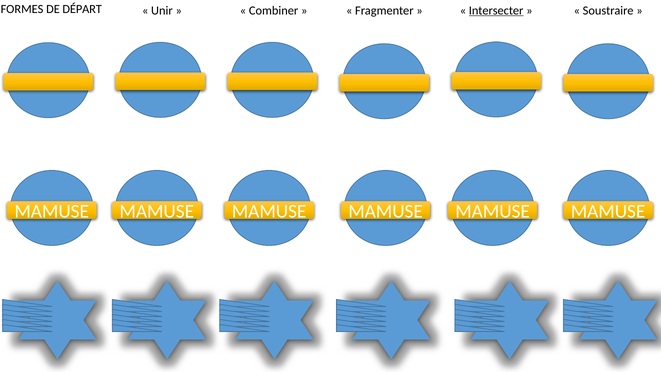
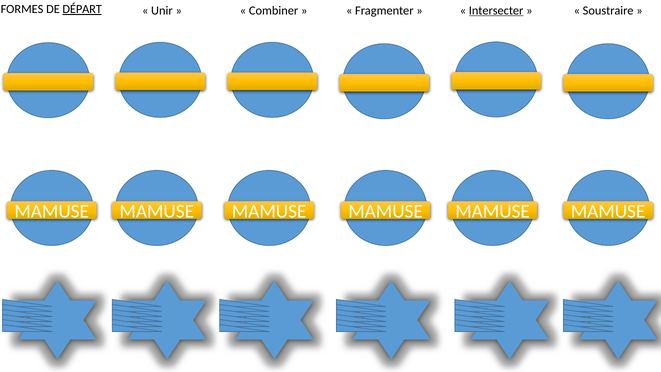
DÉPART underline: none -> present
